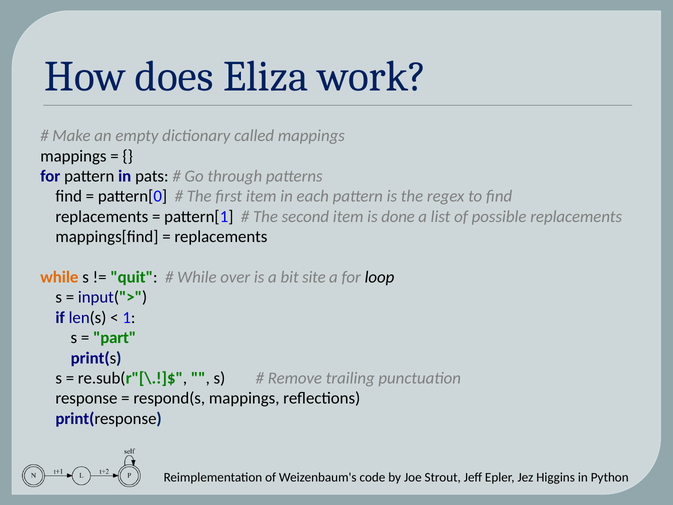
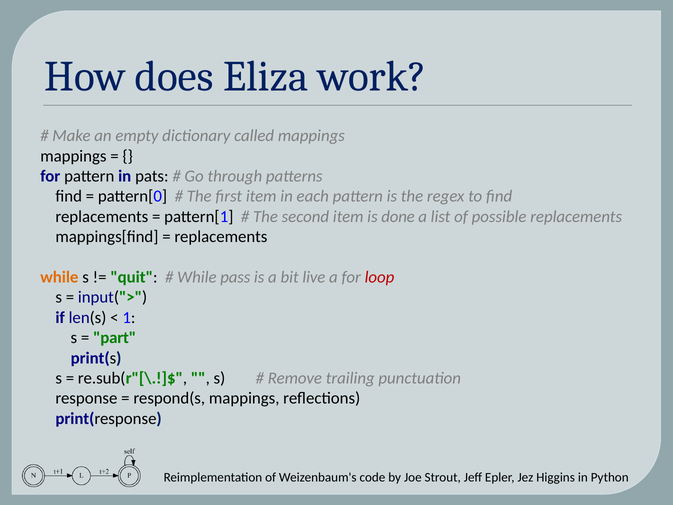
over: over -> pass
site: site -> live
loop colour: black -> red
